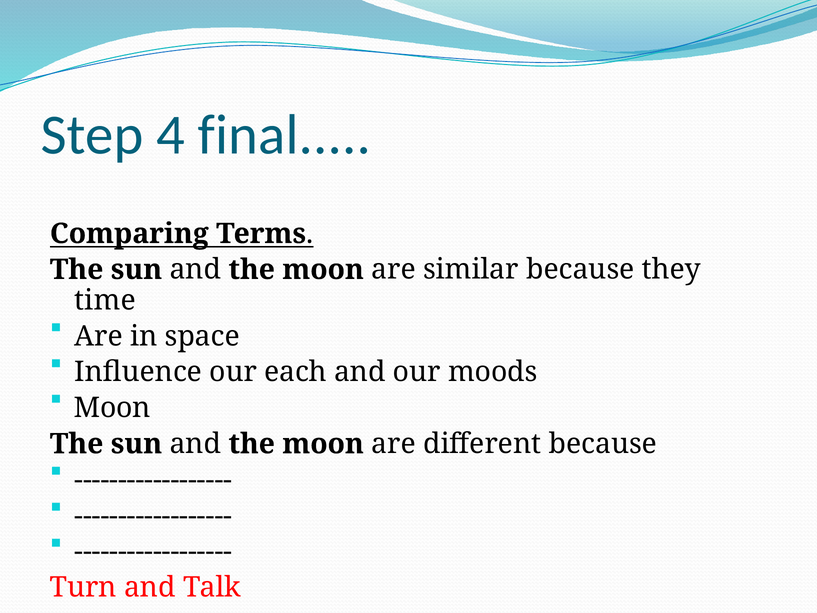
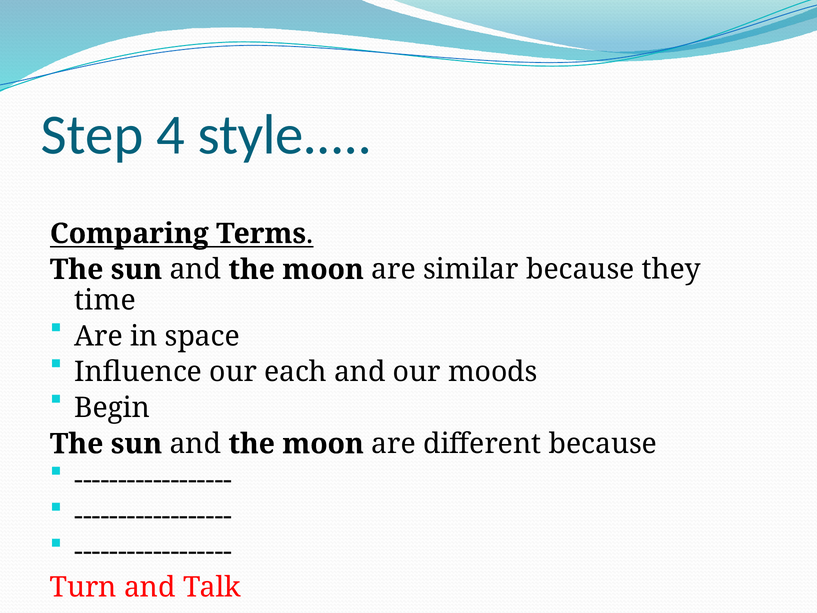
final: final -> style
Moon at (112, 408): Moon -> Begin
